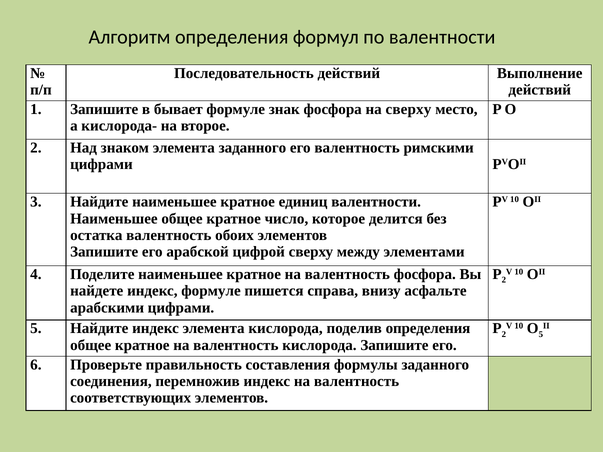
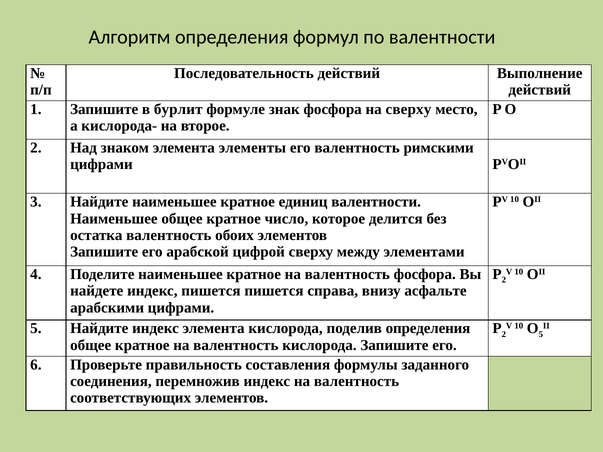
бывает: бывает -> бурлит
элемента заданного: заданного -> элементы
индекс формуле: формуле -> пишется
